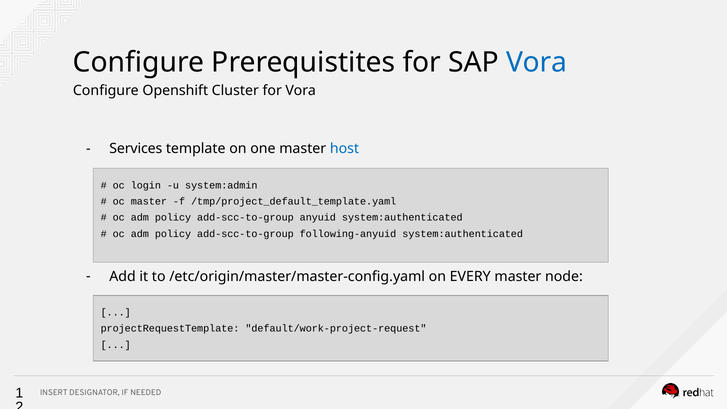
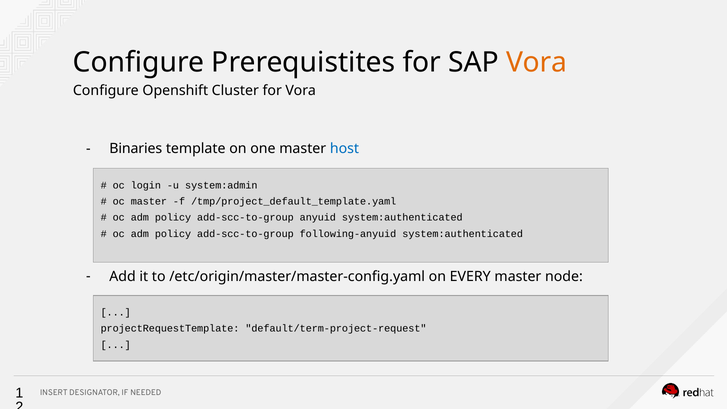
Vora at (537, 62) colour: blue -> orange
Services: Services -> Binaries
default/work-project-request: default/work-project-request -> default/term-project-request
